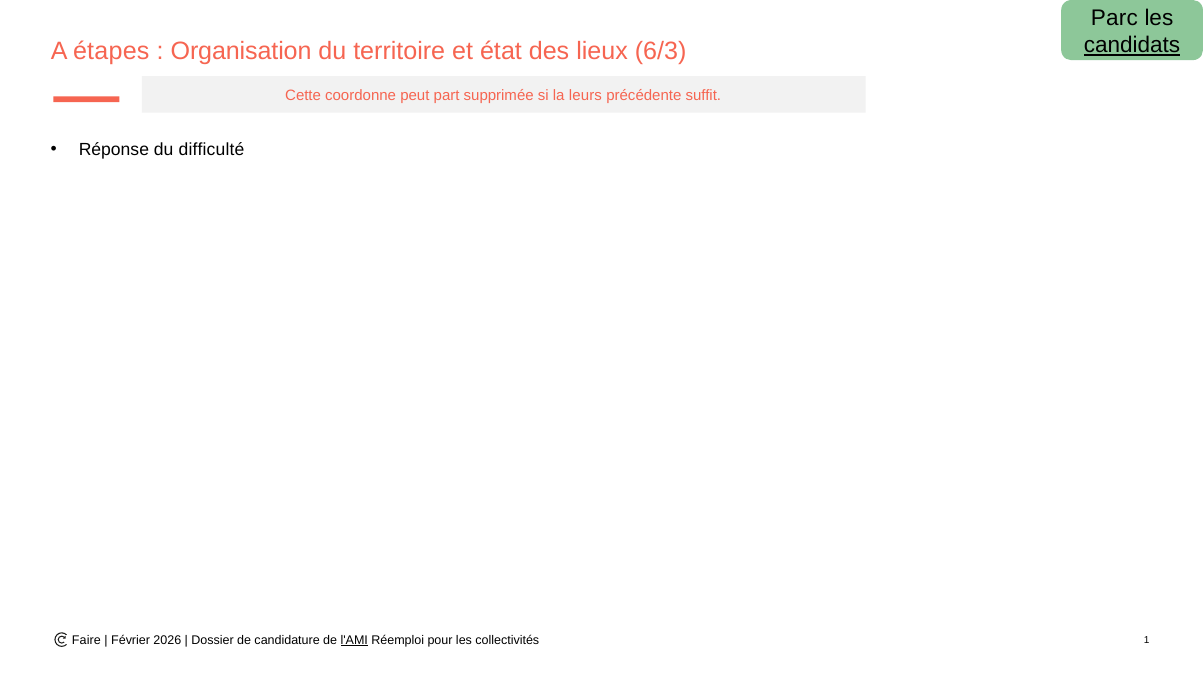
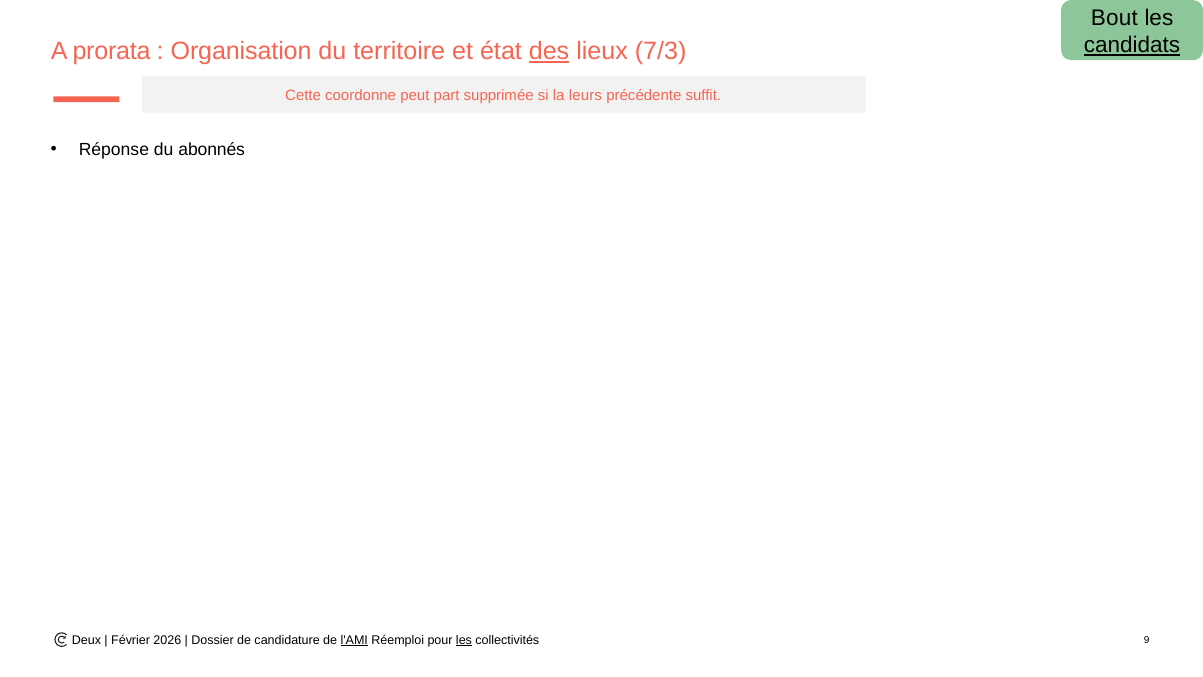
Parc: Parc -> Bout
étapes: étapes -> prorata
des underline: none -> present
6/3: 6/3 -> 7/3
difficulté: difficulté -> abonnés
Faire: Faire -> Deux
les at (464, 640) underline: none -> present
1: 1 -> 9
